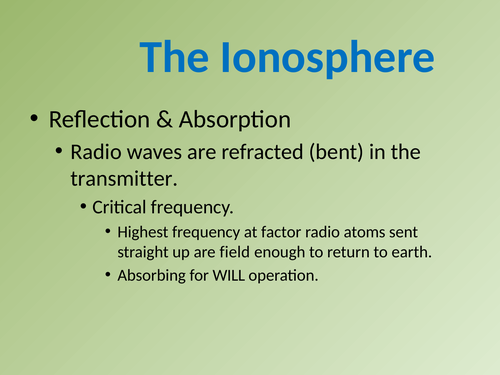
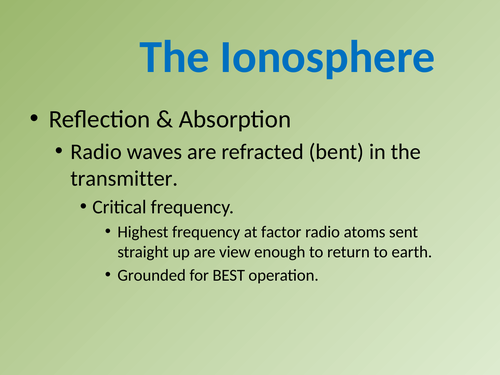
field: field -> view
Absorbing: Absorbing -> Grounded
WILL: WILL -> BEST
